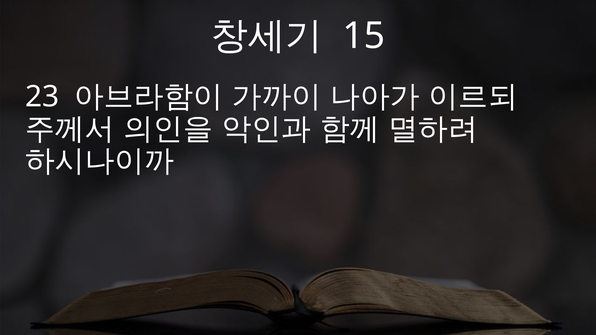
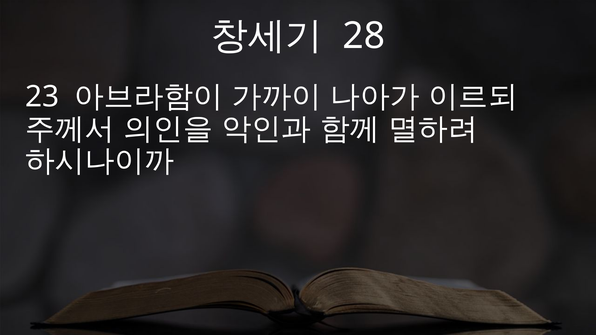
15: 15 -> 28
